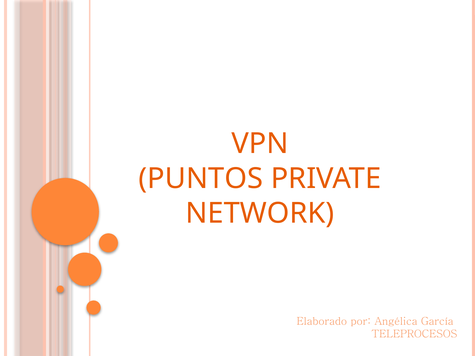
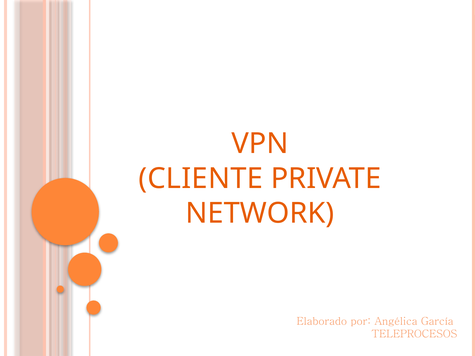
PUNTOS: PUNTOS -> CLIENTE
